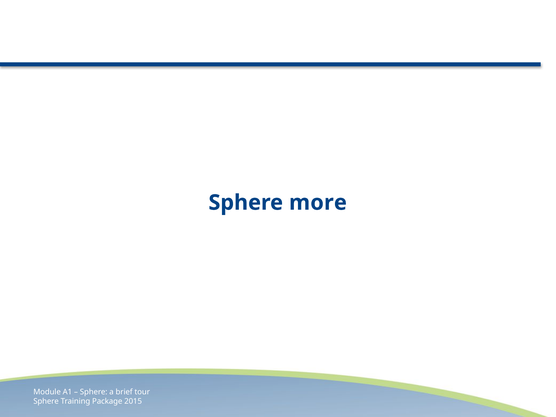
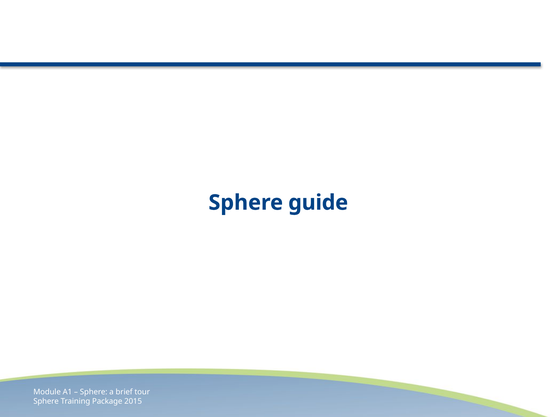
more: more -> guide
